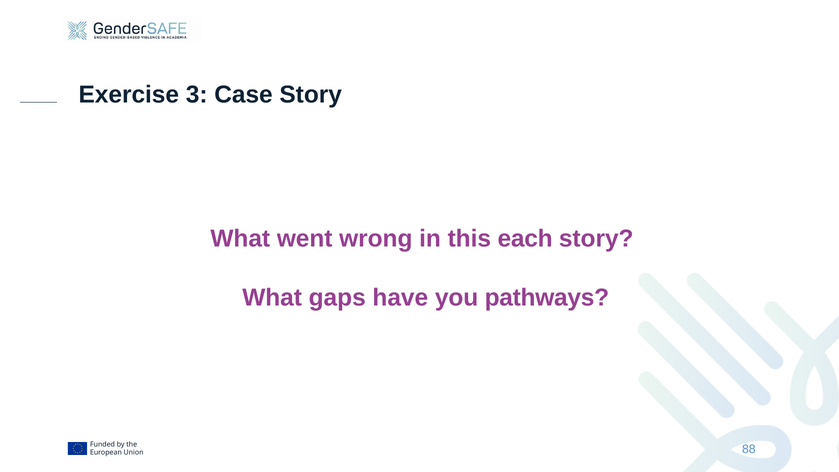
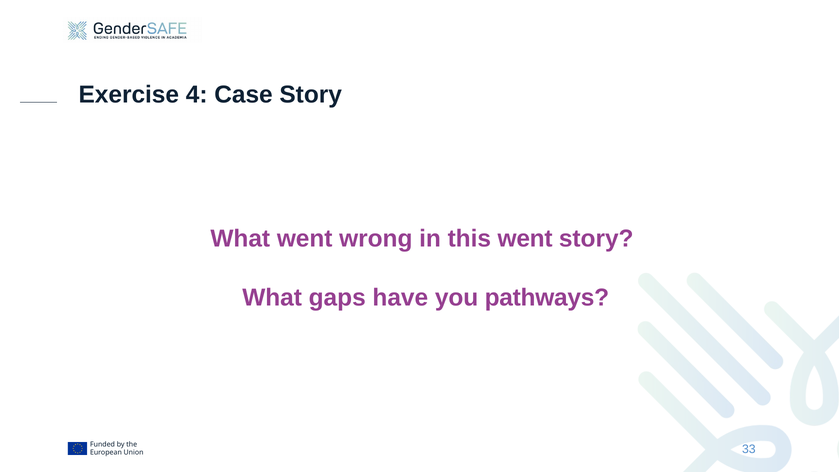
3: 3 -> 4
this each: each -> went
88: 88 -> 33
